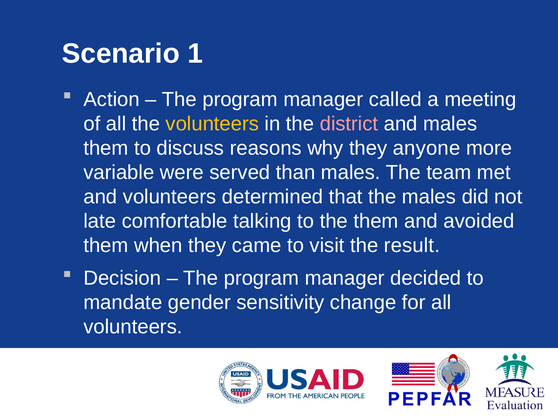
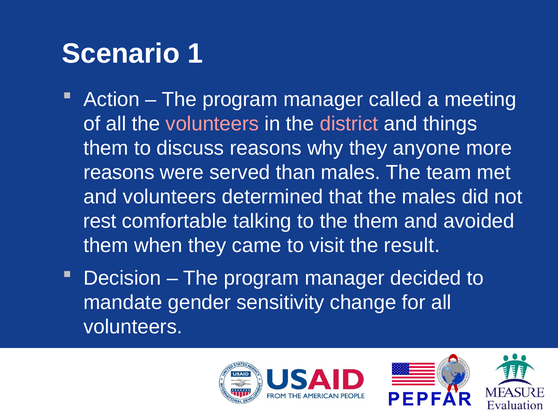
volunteers at (212, 124) colour: yellow -> pink
and males: males -> things
variable at (119, 172): variable -> reasons
late: late -> rest
